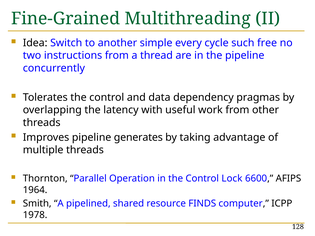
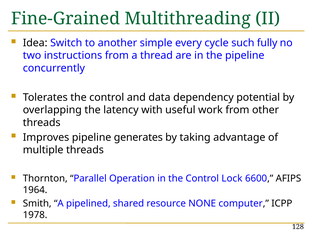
free: free -> fully
pragmas: pragmas -> potential
FINDS: FINDS -> NONE
